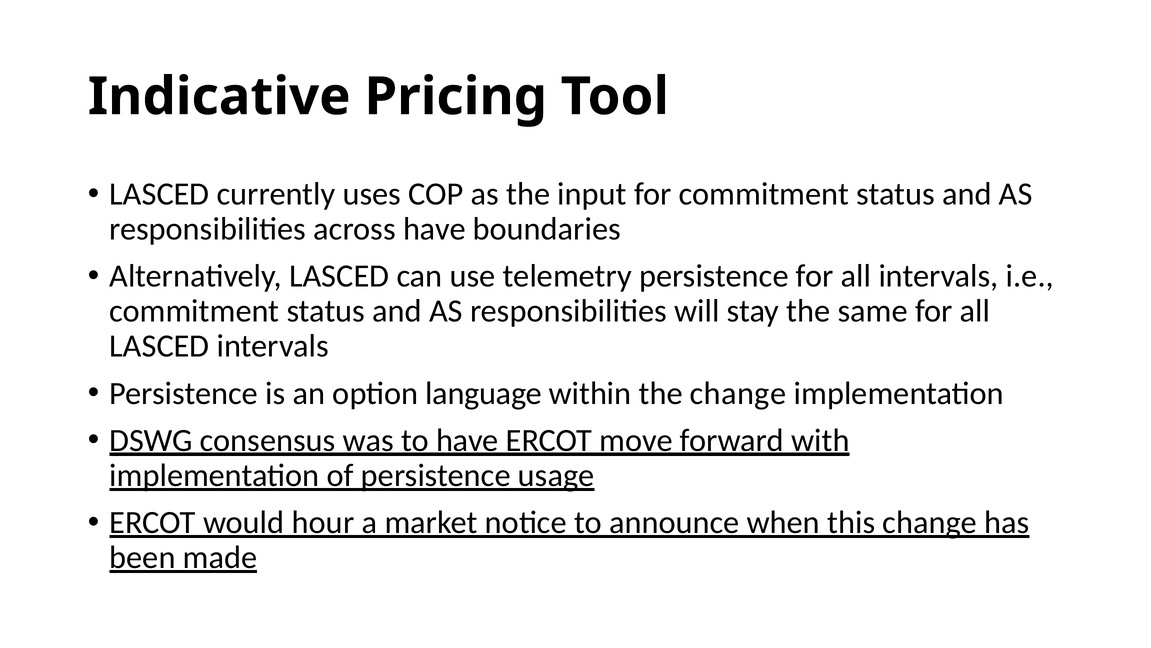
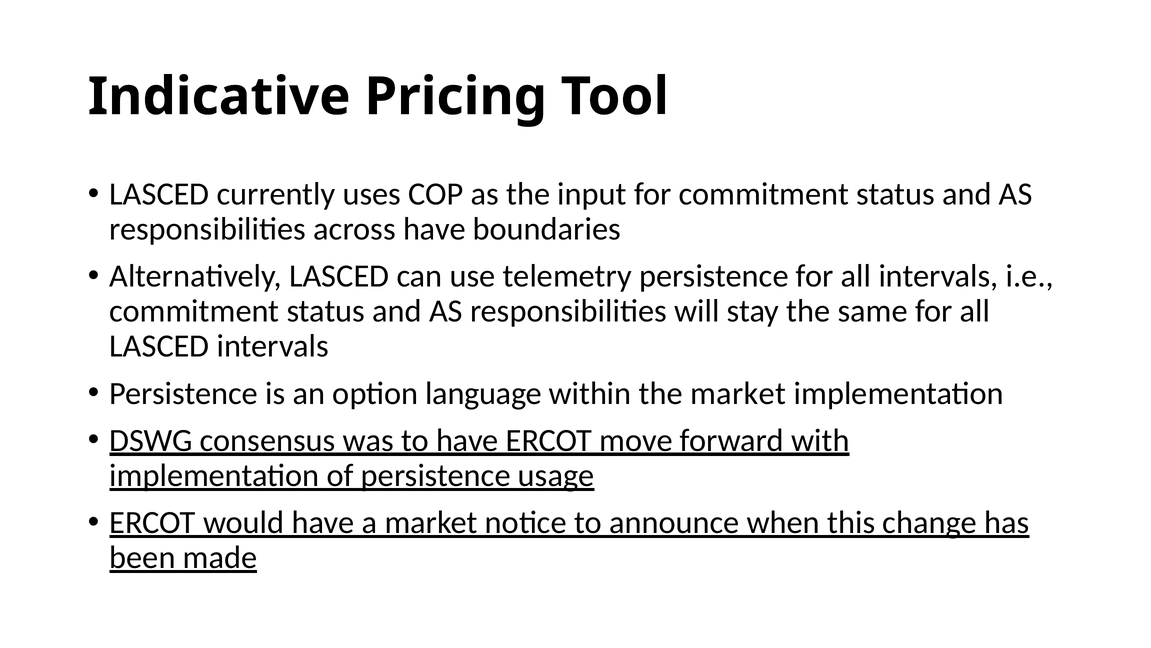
the change: change -> market
would hour: hour -> have
